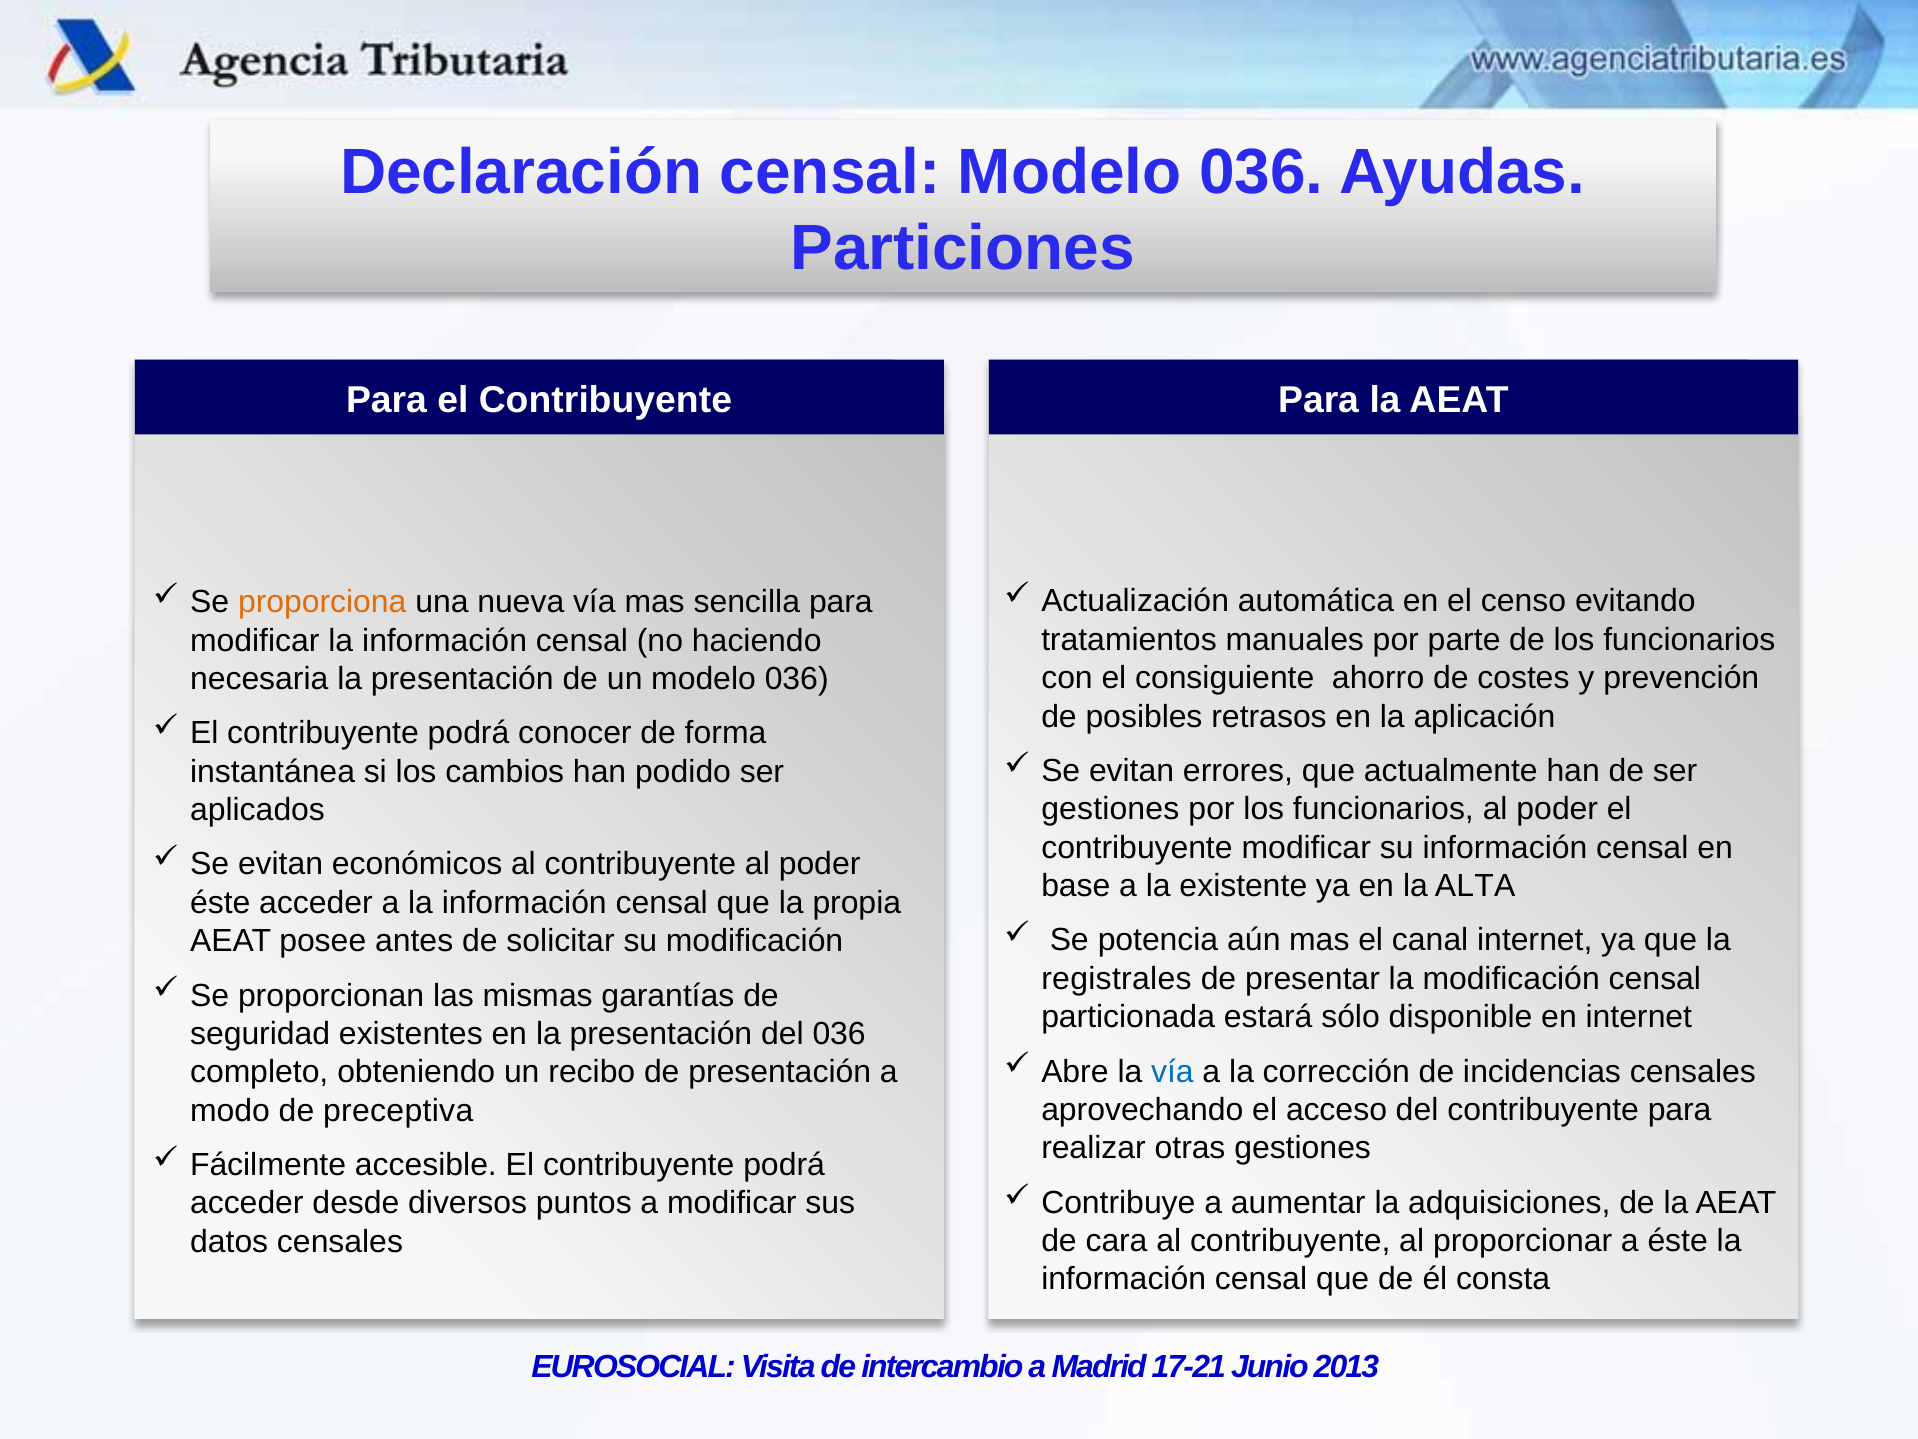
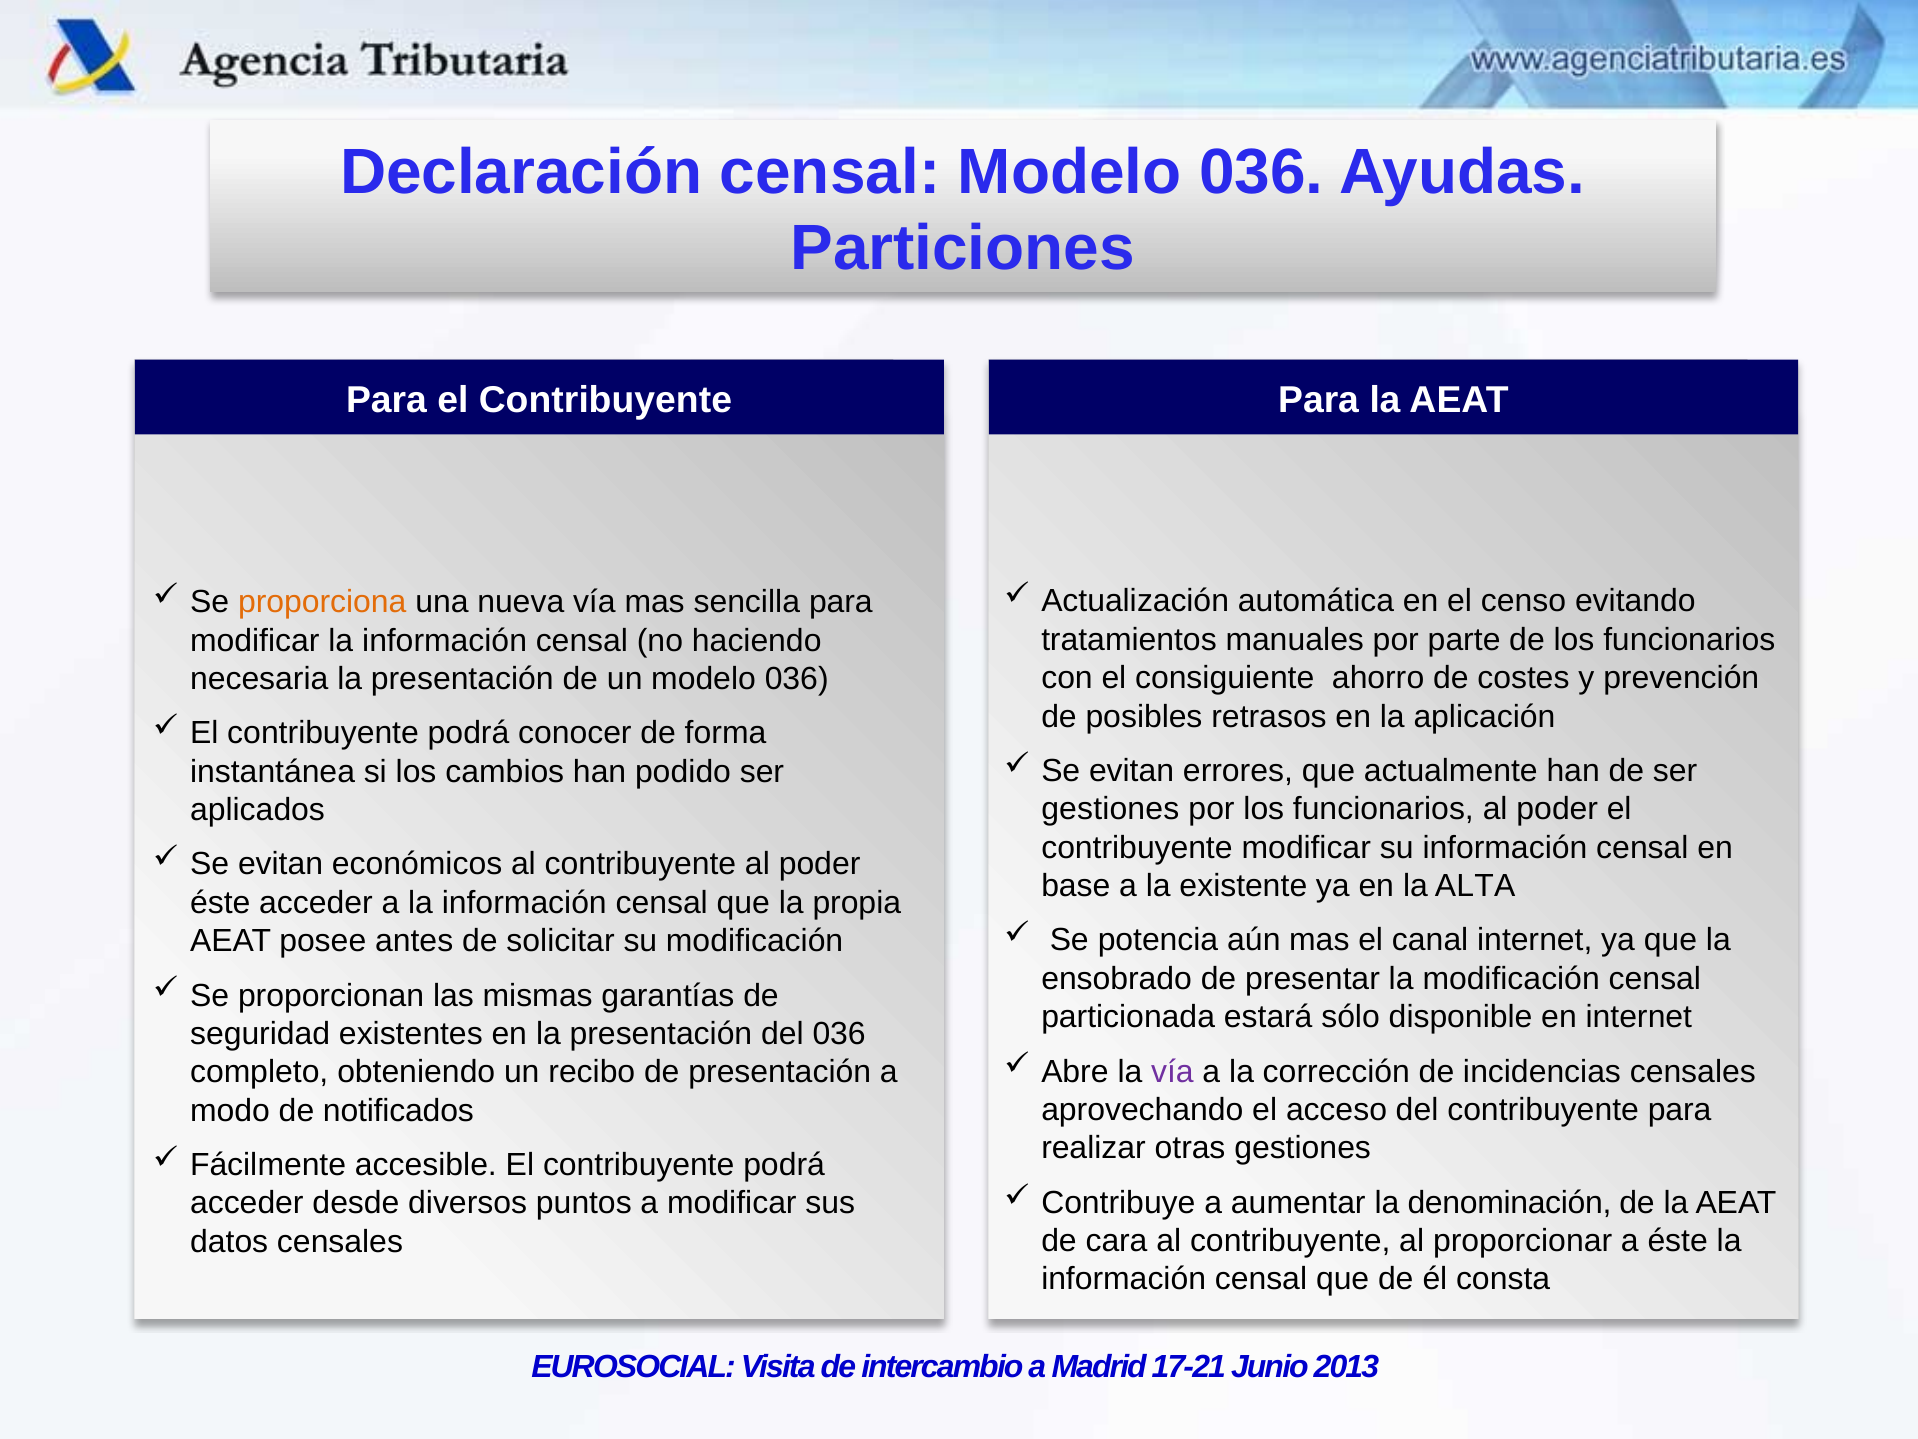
registrales: registrales -> ensobrado
vía at (1172, 1071) colour: blue -> purple
preceptiva: preceptiva -> notificados
adquisiciones: adquisiciones -> denominación
